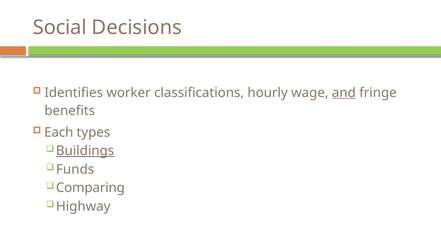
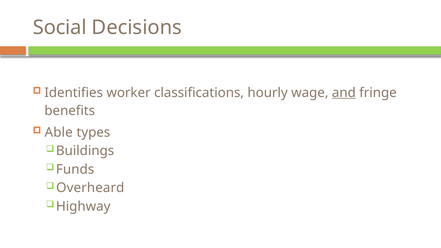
Each: Each -> Able
Buildings underline: present -> none
Comparing: Comparing -> Overheard
